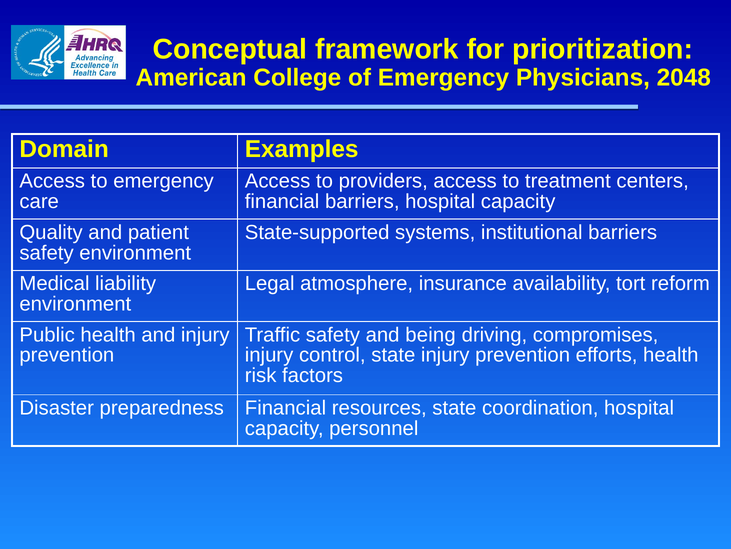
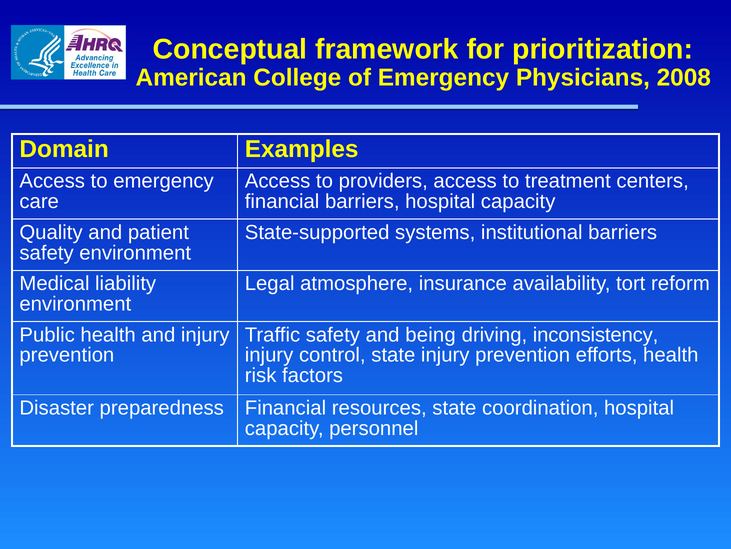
2048: 2048 -> 2008
compromises: compromises -> inconsistency
